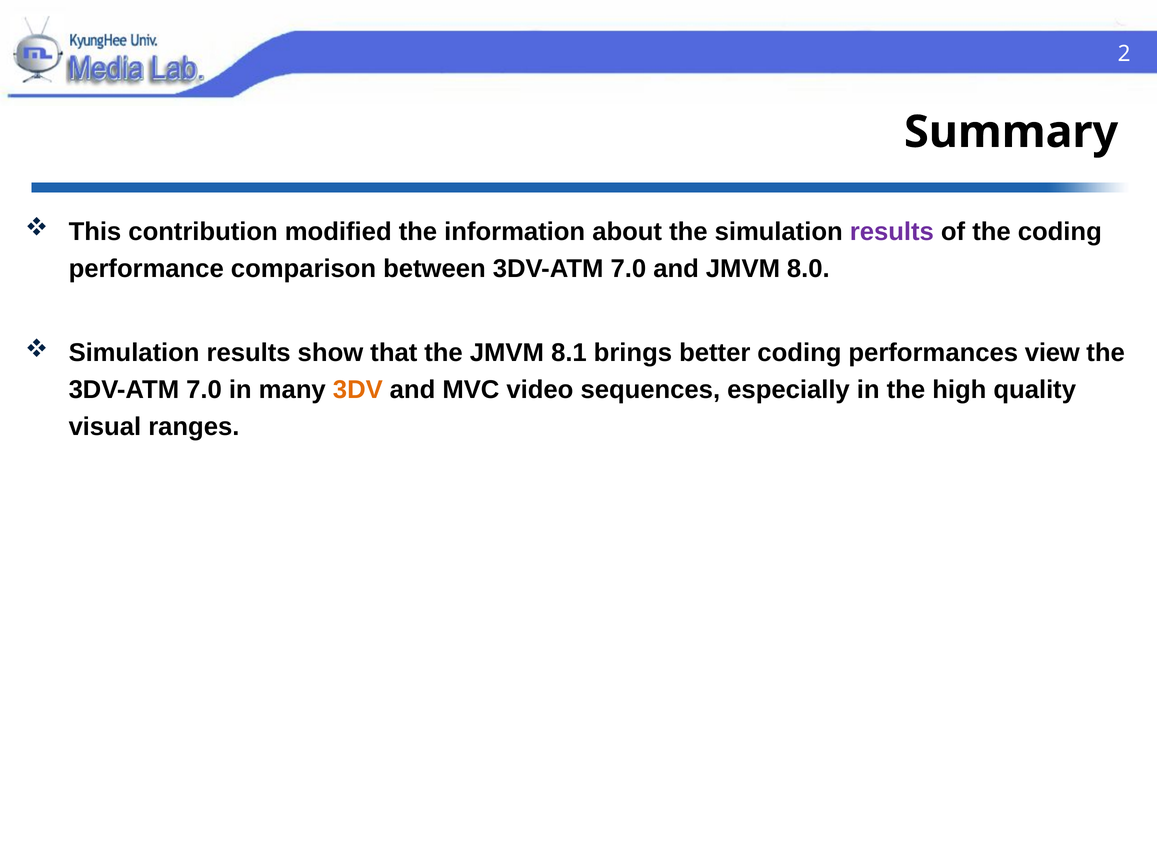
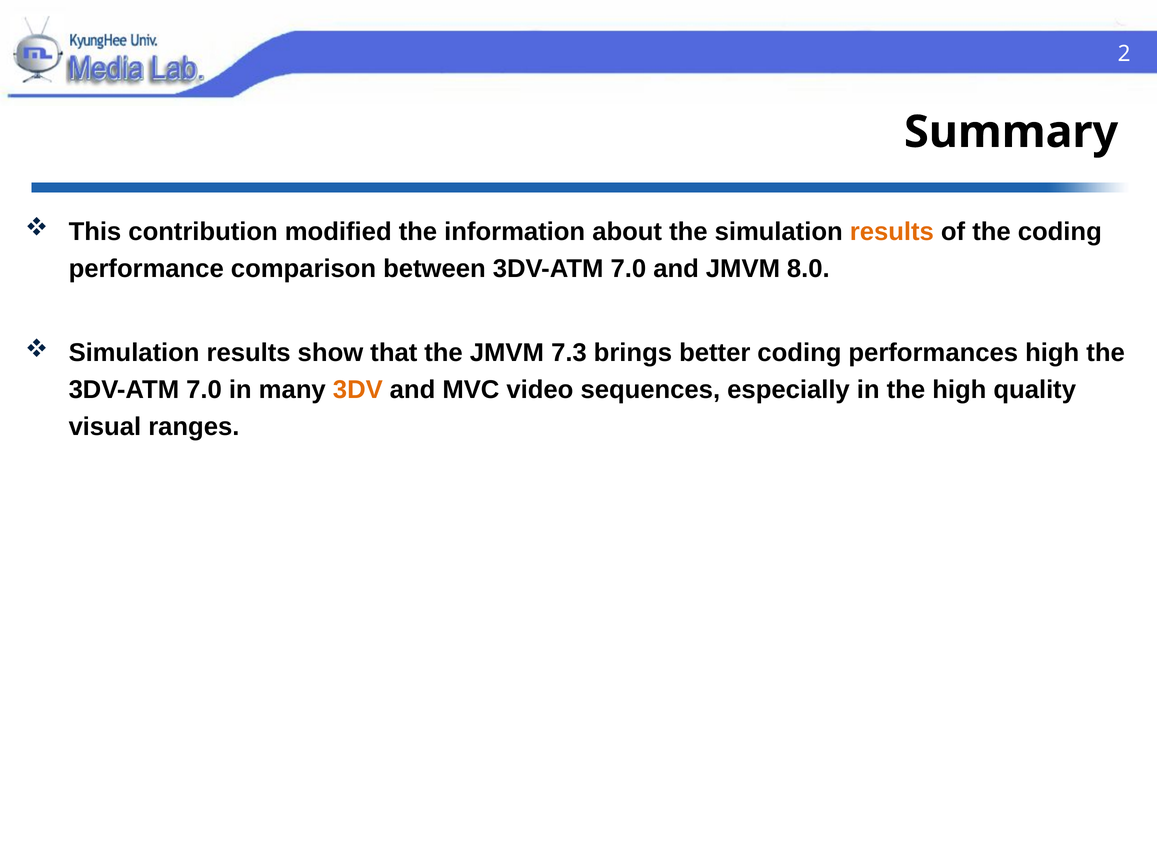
results at (892, 232) colour: purple -> orange
8.1: 8.1 -> 7.3
performances view: view -> high
